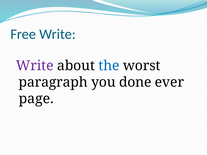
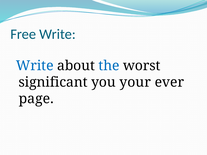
Write at (35, 66) colour: purple -> blue
paragraph: paragraph -> significant
done: done -> your
